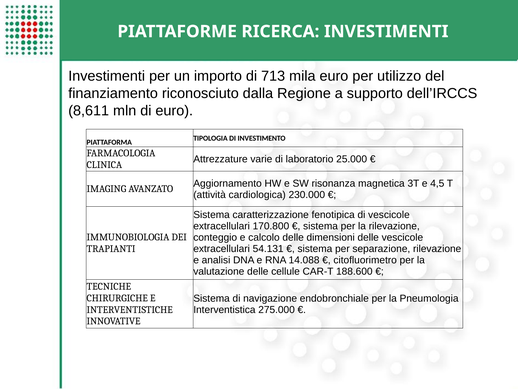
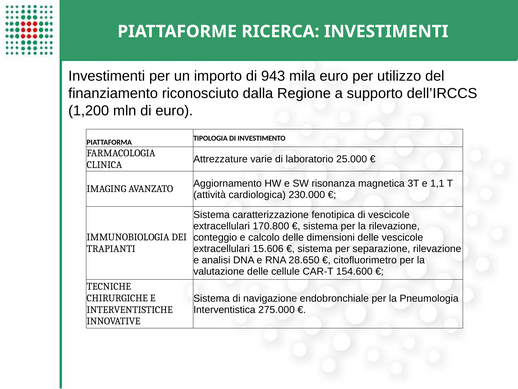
713: 713 -> 943
8,611: 8,611 -> 1,200
4,5: 4,5 -> 1,1
54.131: 54.131 -> 15.606
14.088: 14.088 -> 28.650
188.600: 188.600 -> 154.600
